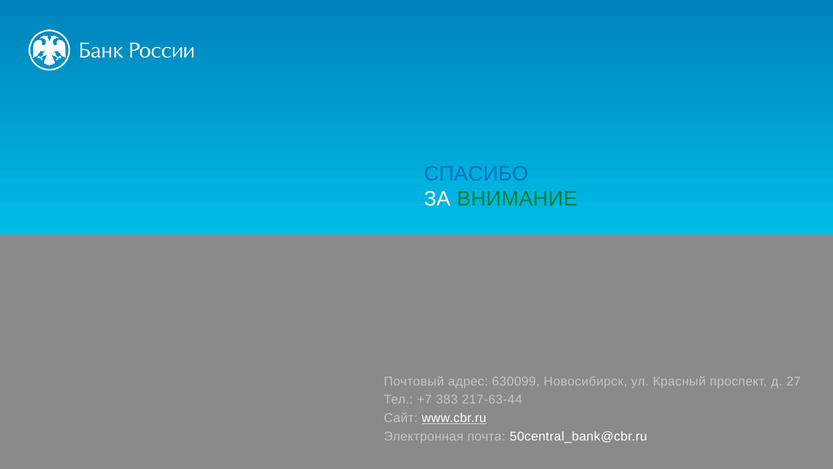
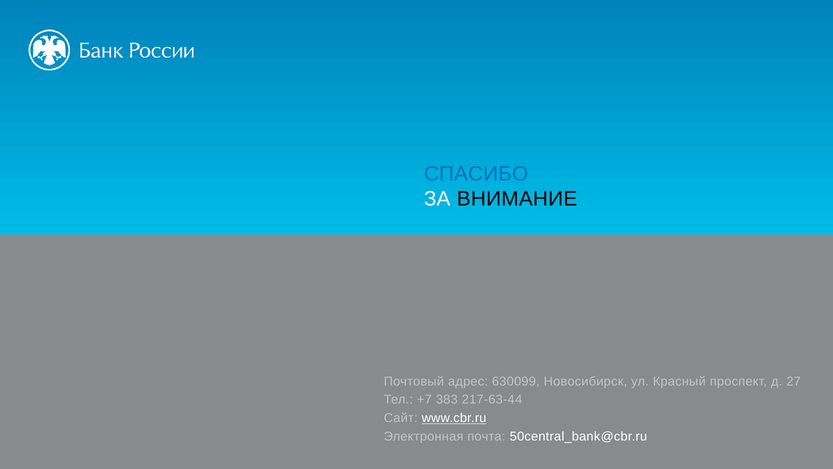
ВНИМАНИЕ colour: green -> black
